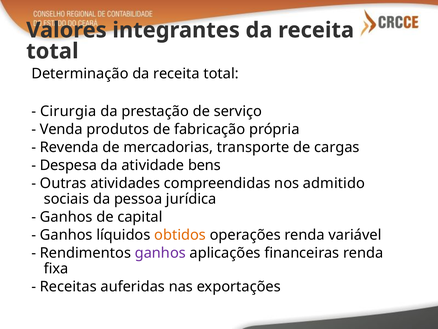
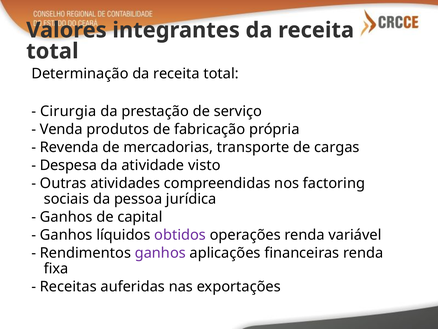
bens: bens -> visto
admitido: admitido -> factoring
obtidos colour: orange -> purple
